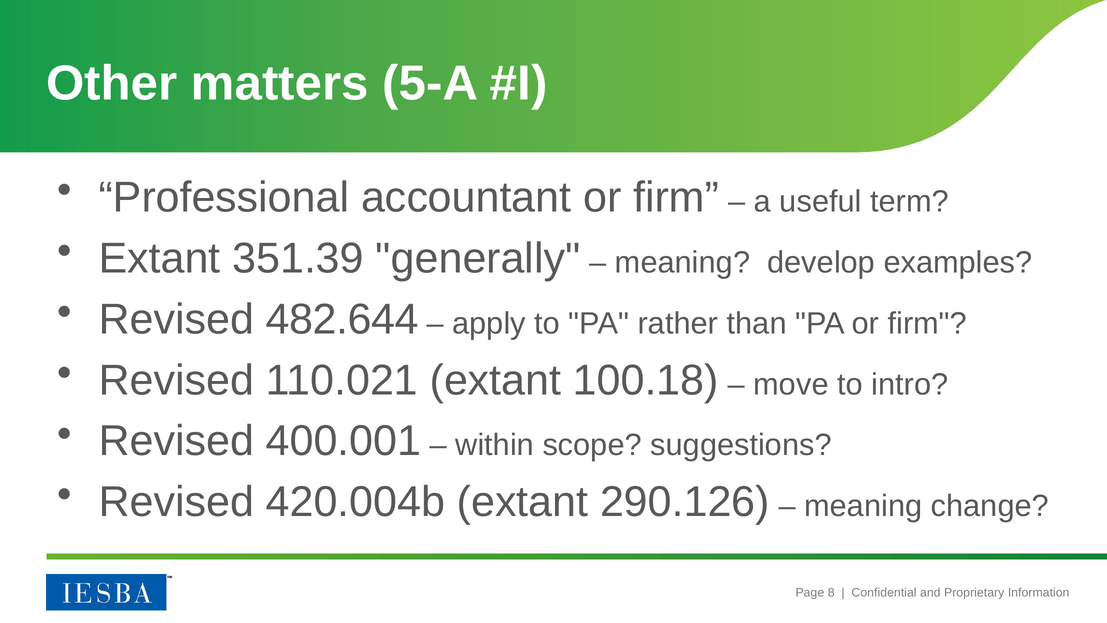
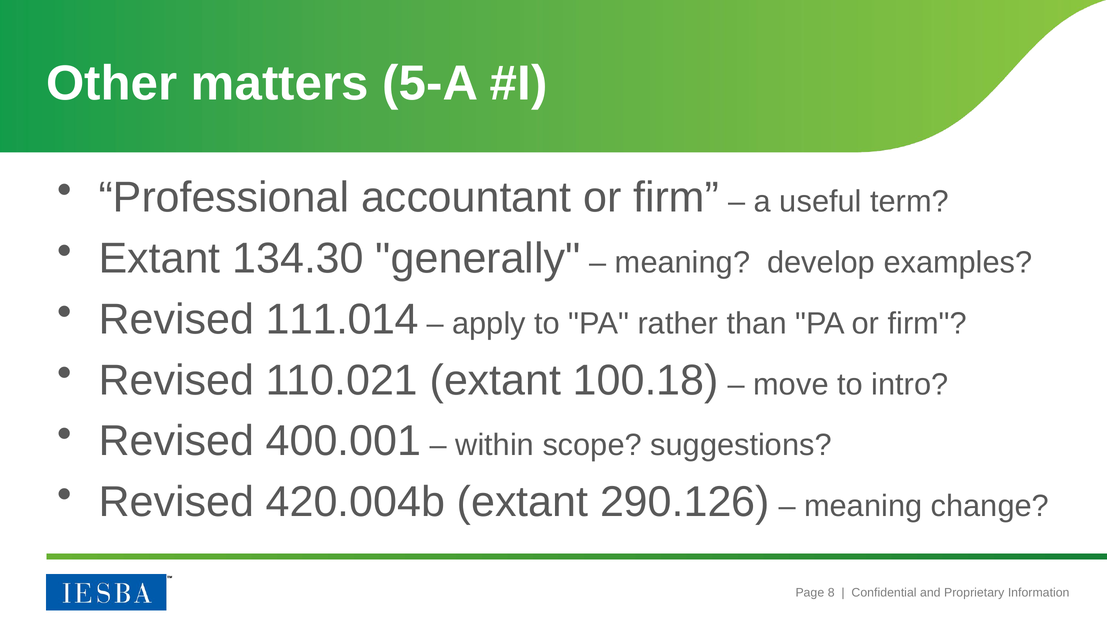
351.39: 351.39 -> 134.30
482.644: 482.644 -> 111.014
